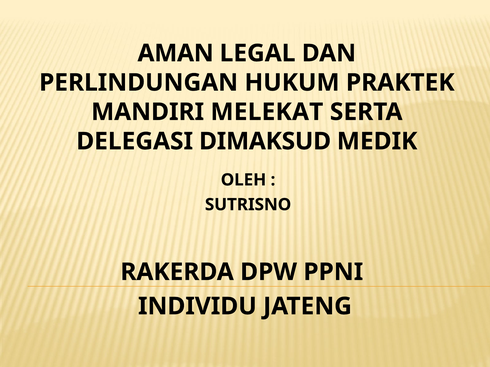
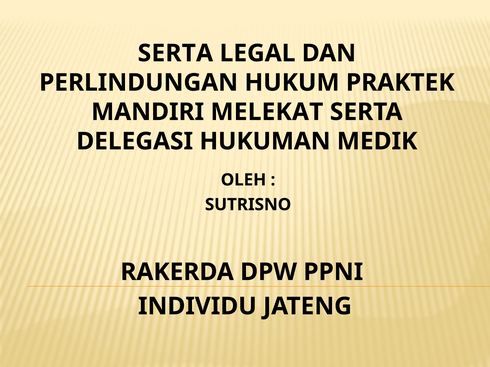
AMAN at (176, 53): AMAN -> SERTA
DIMAKSUD: DIMAKSUD -> HUKUMAN
